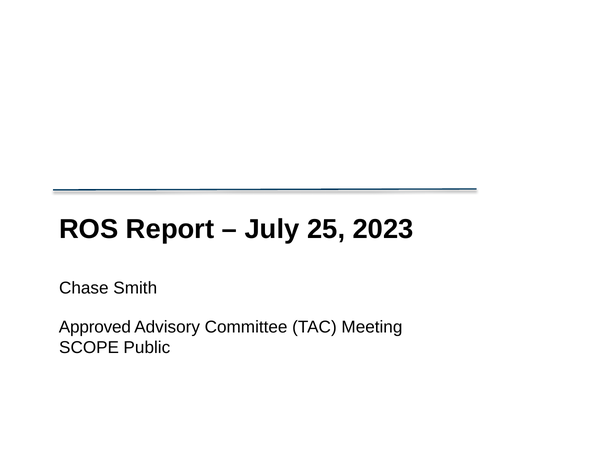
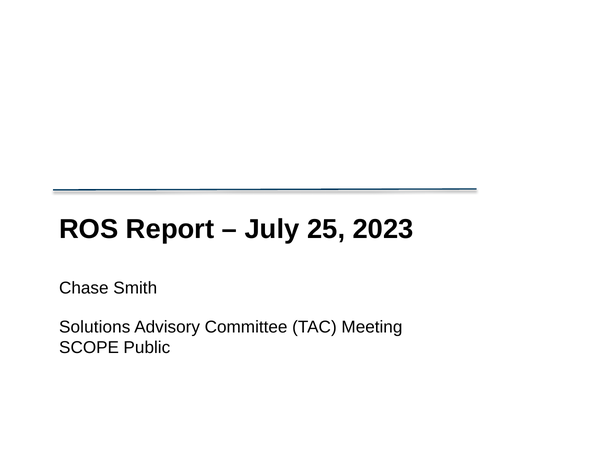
Approved: Approved -> Solutions
